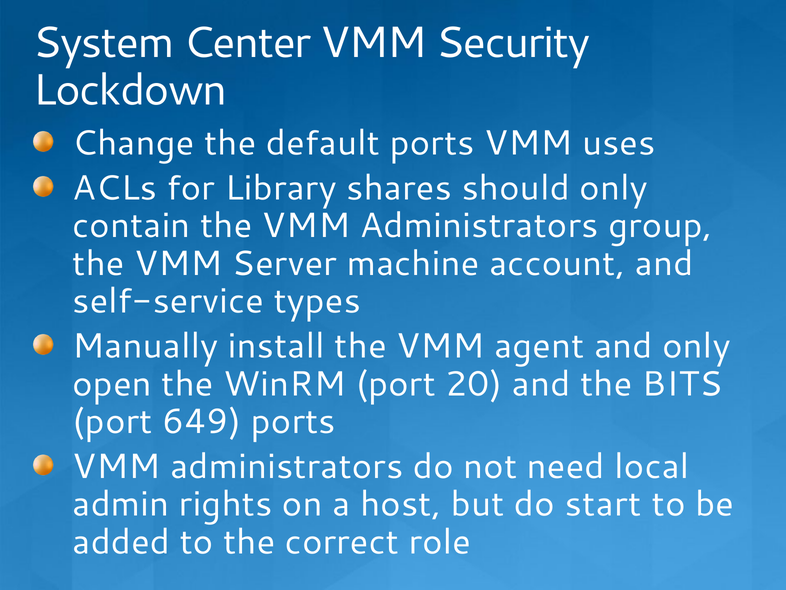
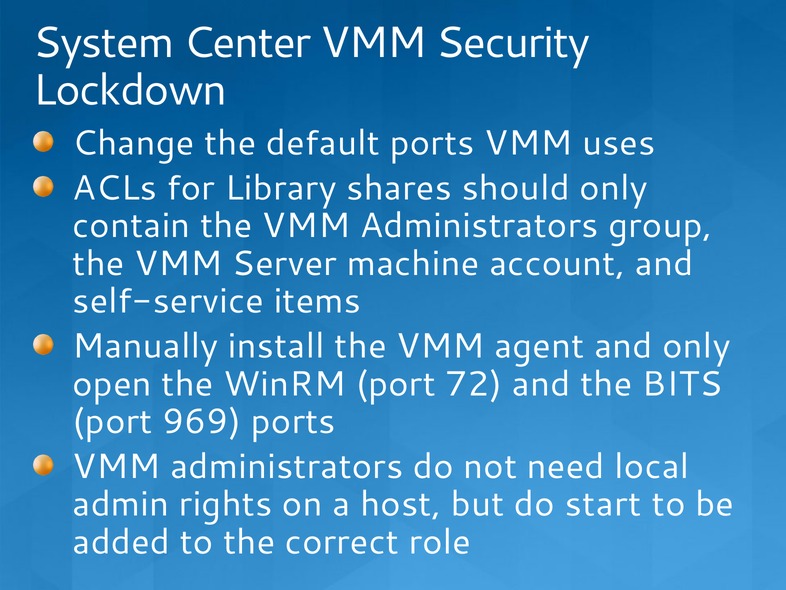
types: types -> items
20: 20 -> 72
649: 649 -> 969
